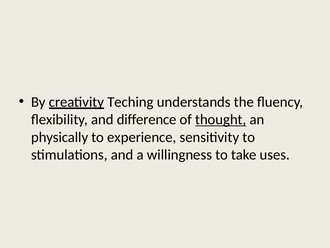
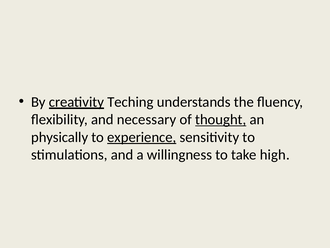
difference: difference -> necessary
experience underline: none -> present
uses: uses -> high
